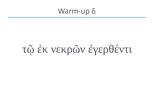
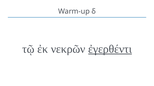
ἐγερθέντι underline: none -> present
